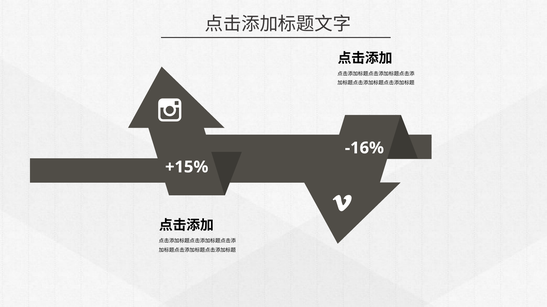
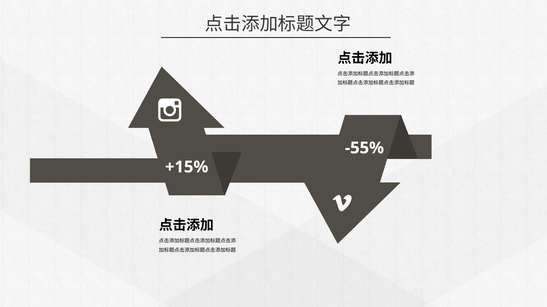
-16%: -16% -> -55%
